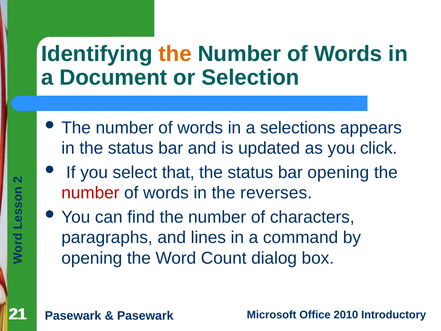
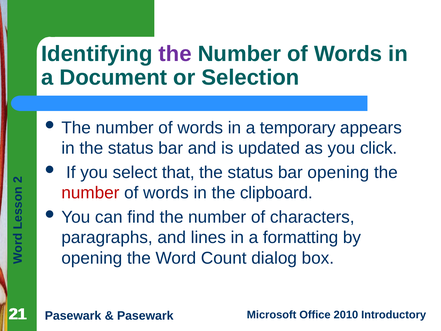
the at (175, 54) colour: orange -> purple
selections: selections -> temporary
reverses: reverses -> clipboard
command: command -> formatting
